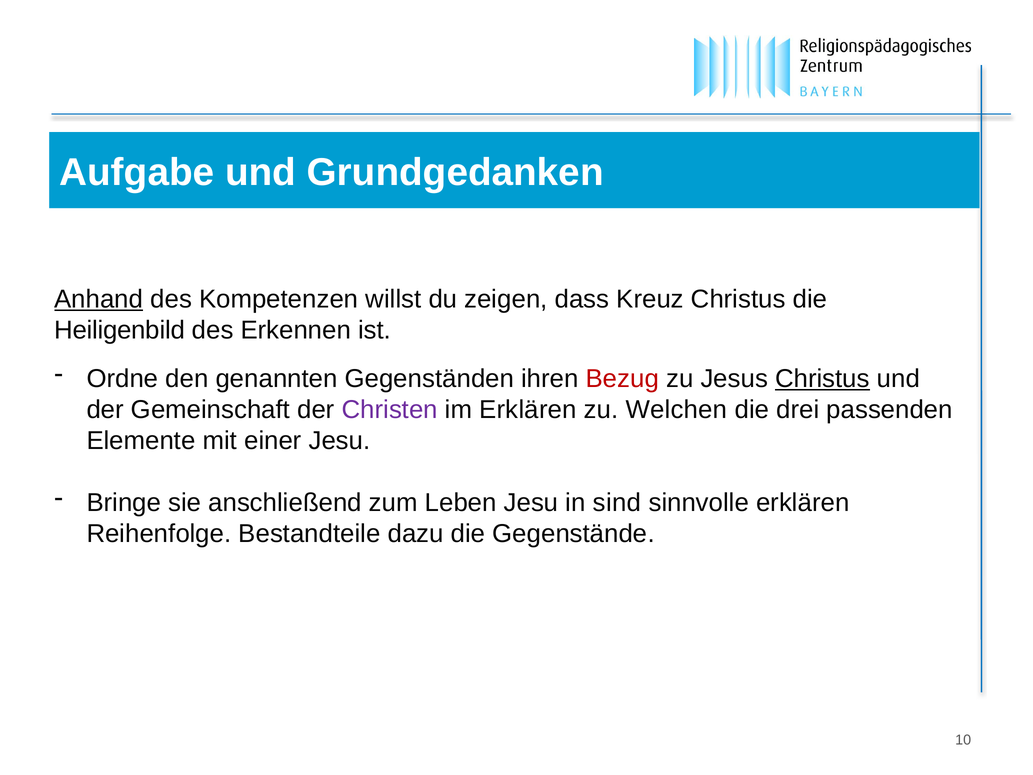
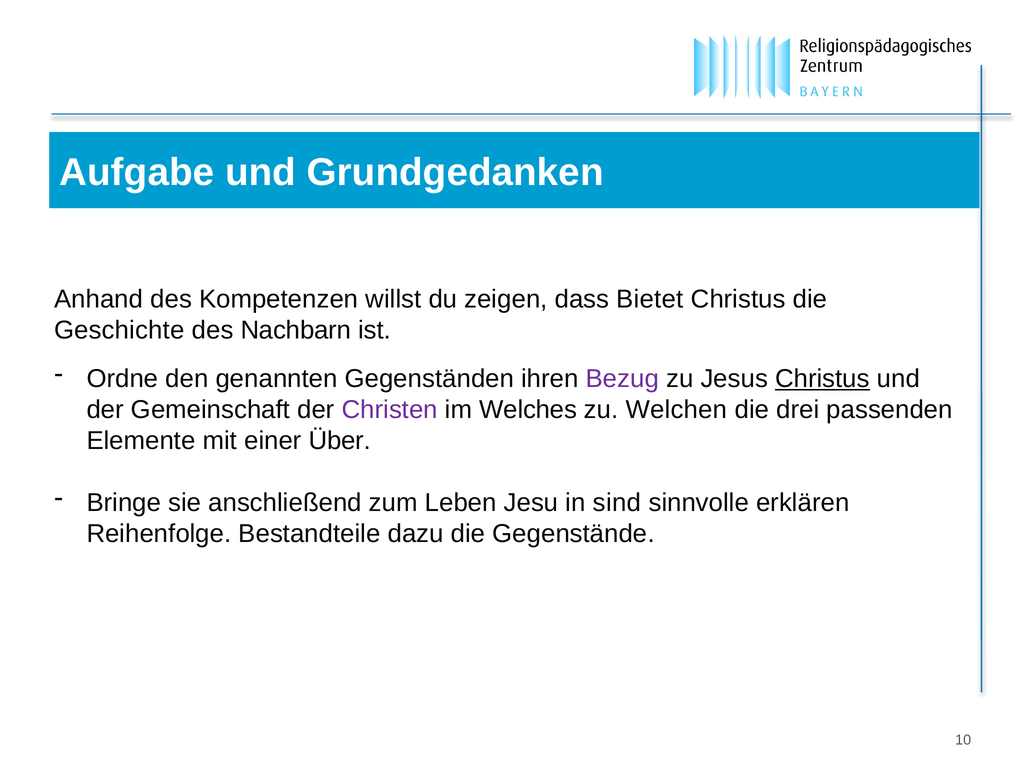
Anhand underline: present -> none
Kreuz: Kreuz -> Bietet
Heiligenbild: Heiligenbild -> Geschichte
Erkennen: Erkennen -> Nachbarn
Bezug colour: red -> purple
im Erklären: Erklären -> Welches
einer Jesu: Jesu -> Über
